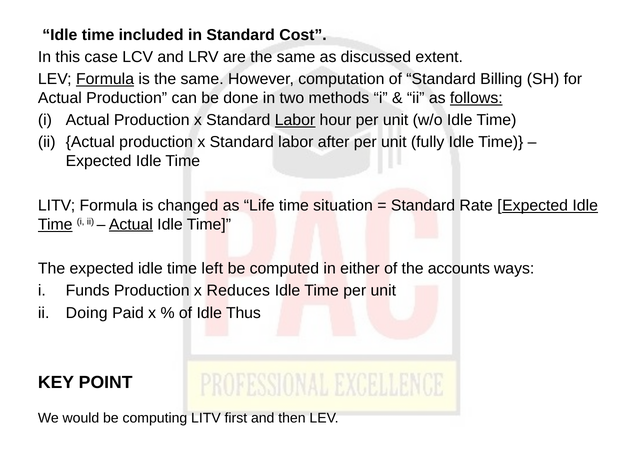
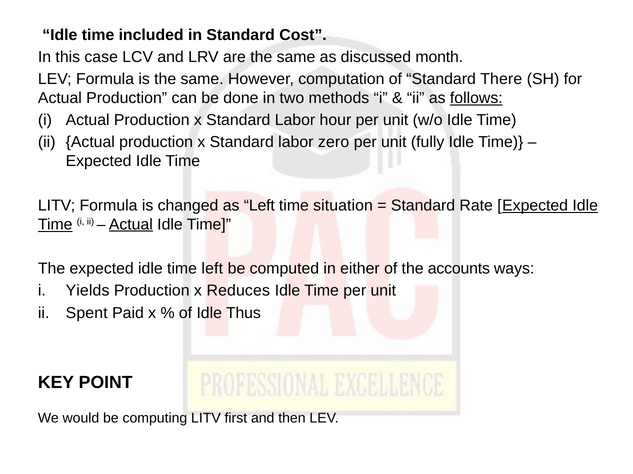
extent: extent -> month
Formula at (105, 79) underline: present -> none
Billing: Billing -> There
Labor at (295, 120) underline: present -> none
after: after -> zero
as Life: Life -> Left
Funds: Funds -> Yields
Doing: Doing -> Spent
